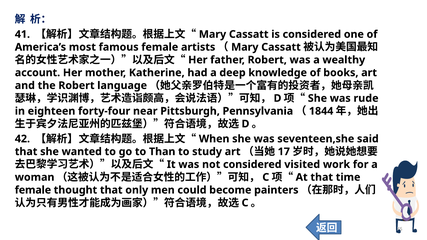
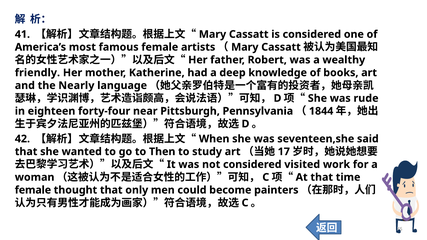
account: account -> friendly
the Robert: Robert -> Nearly
Than: Than -> Then
